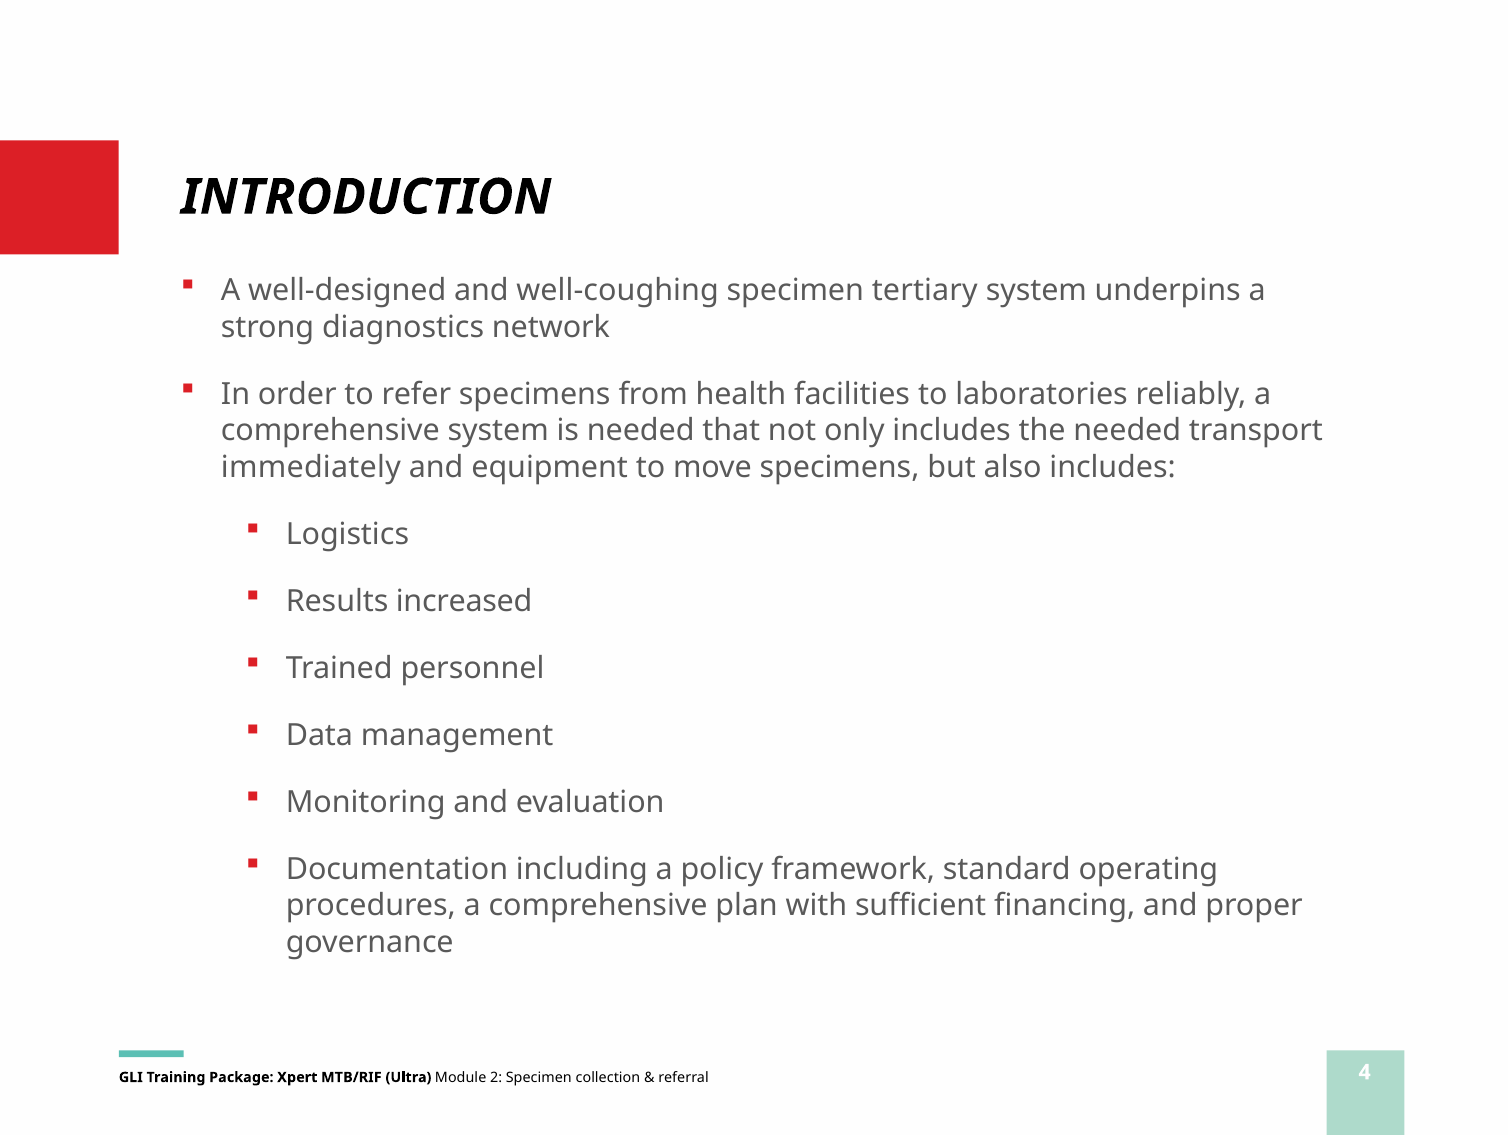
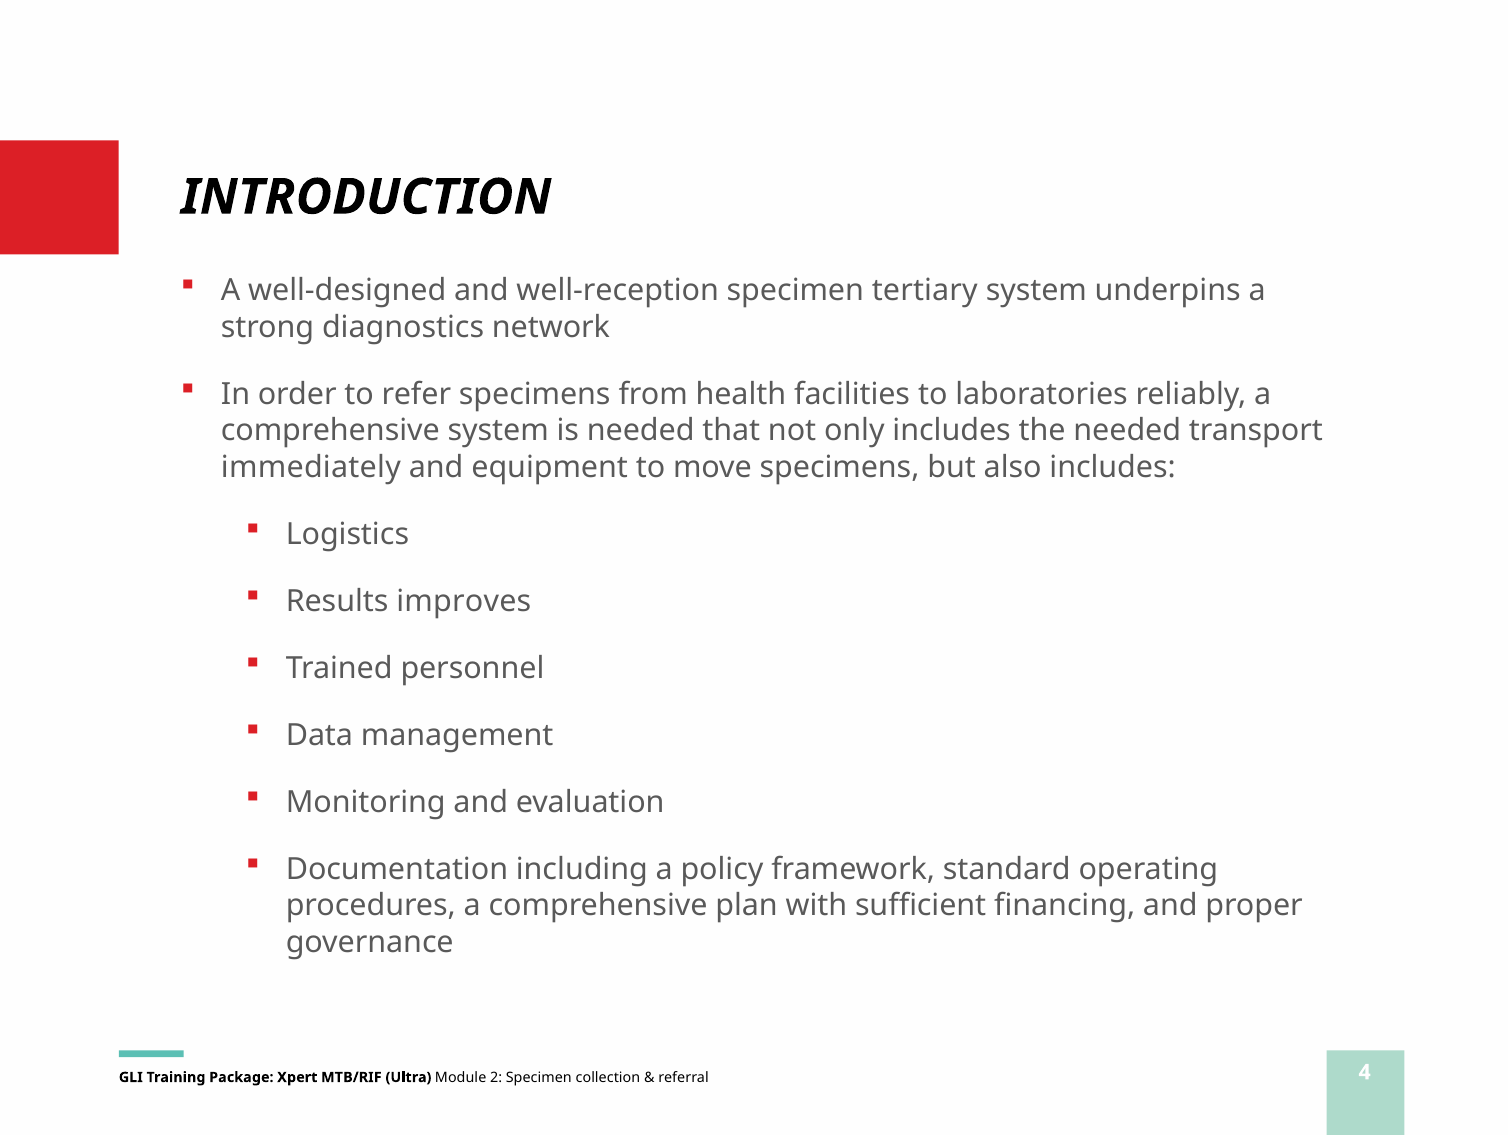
well-coughing: well-coughing -> well-reception
increased: increased -> improves
